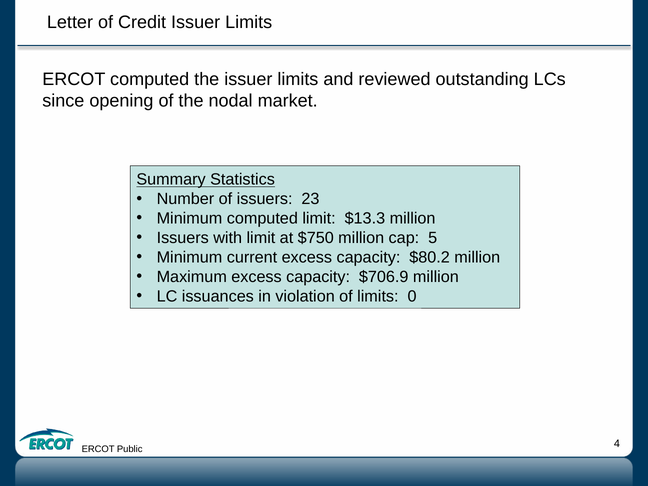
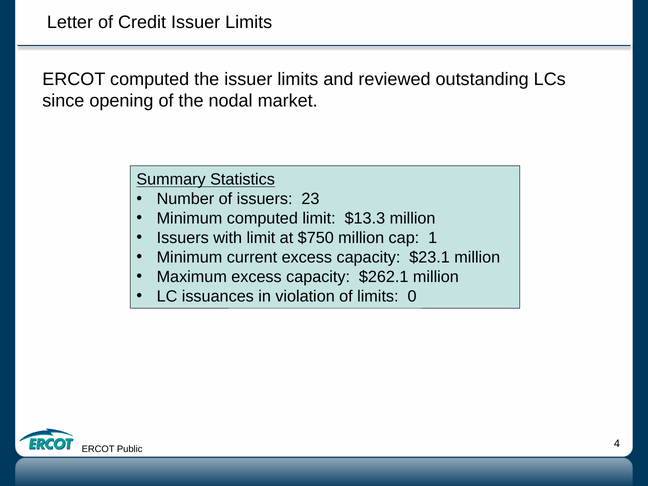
5: 5 -> 1
$80.2: $80.2 -> $23.1
$706.9: $706.9 -> $262.1
